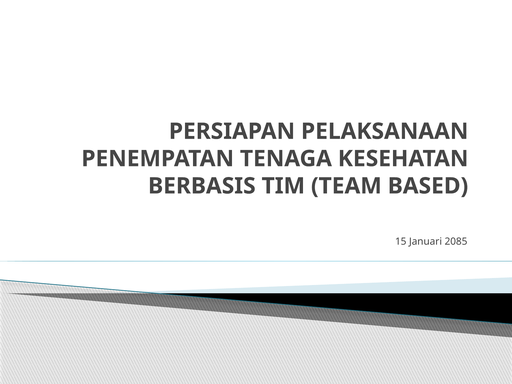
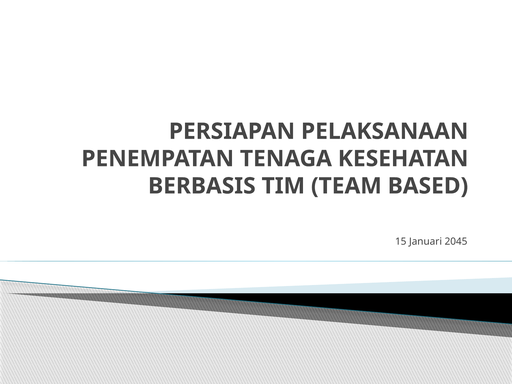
2085: 2085 -> 2045
